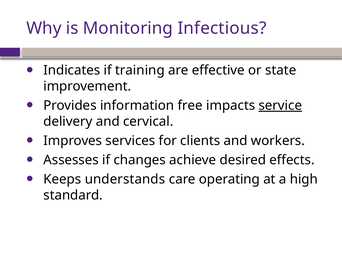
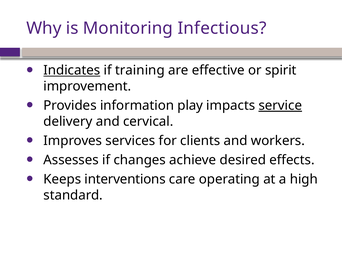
Indicates underline: none -> present
state: state -> spirit
free: free -> play
understands: understands -> interventions
